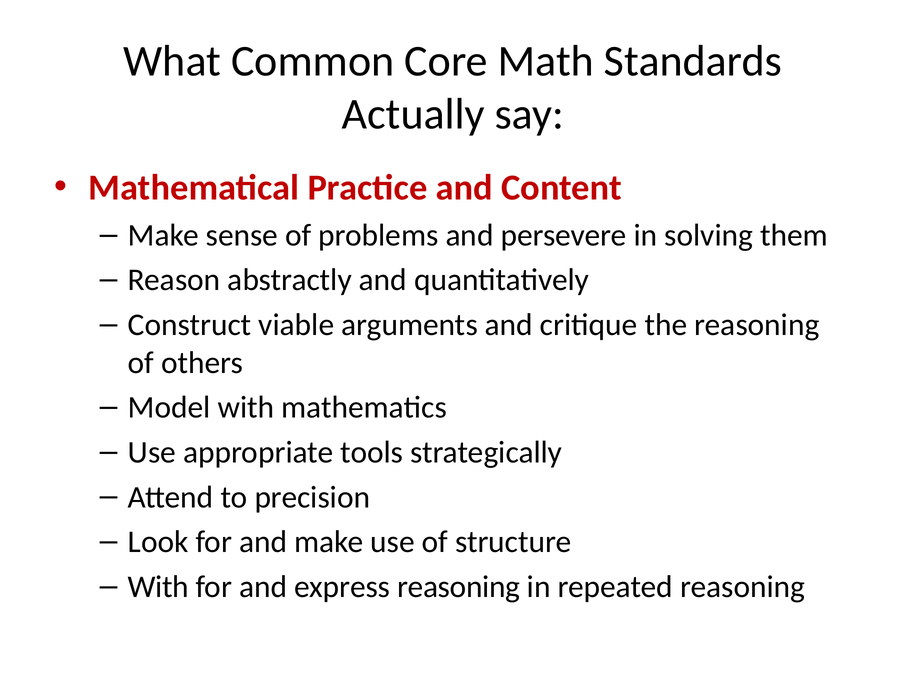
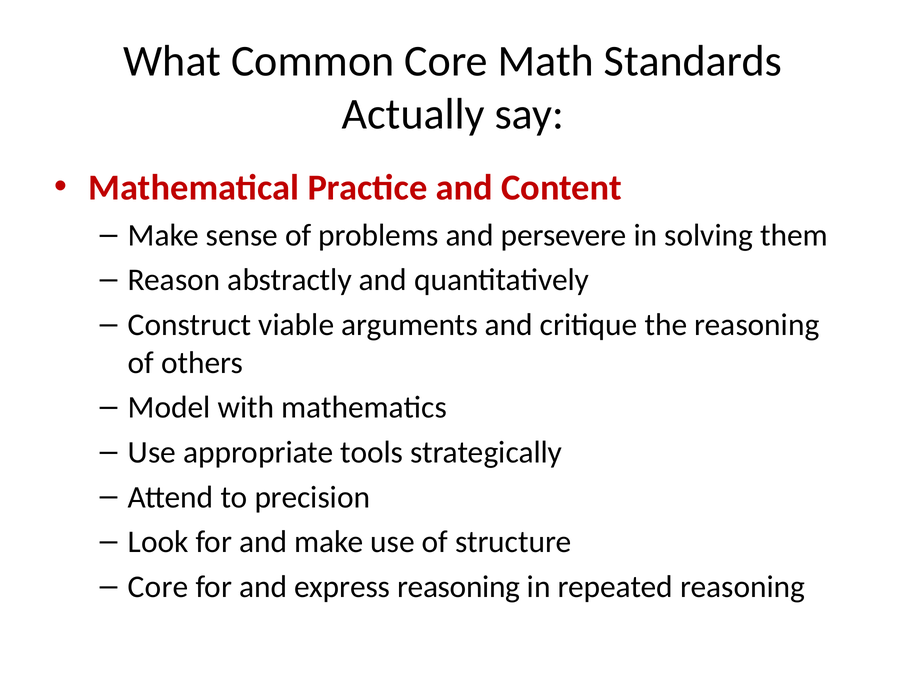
With at (158, 586): With -> Core
